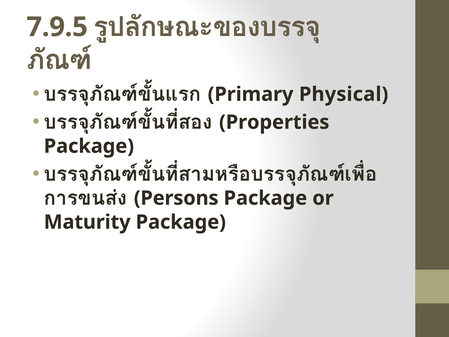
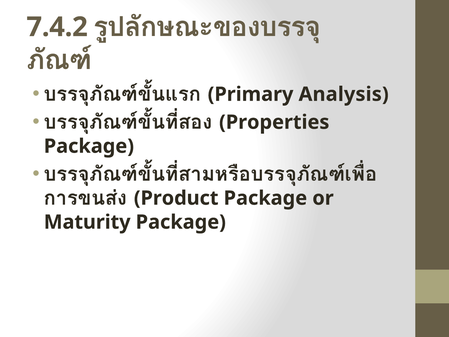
7.9.5: 7.9.5 -> 7.4.2
Physical: Physical -> Analysis
Persons: Persons -> Product
